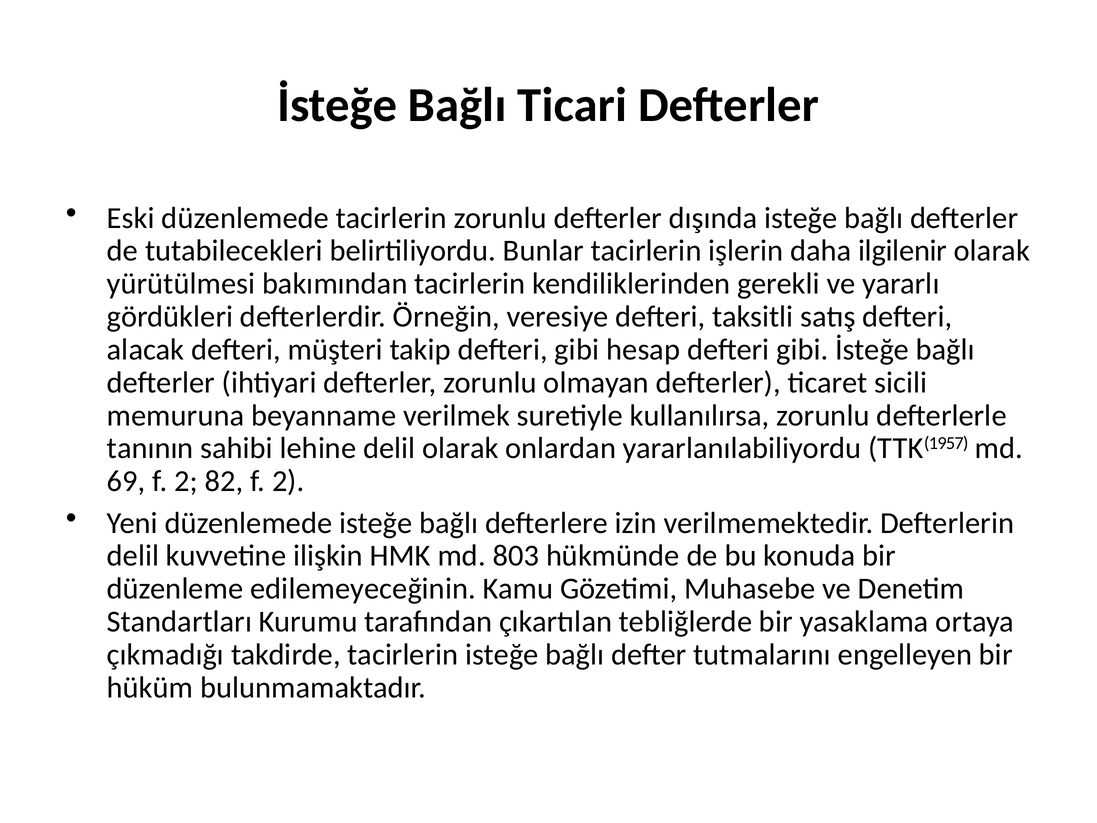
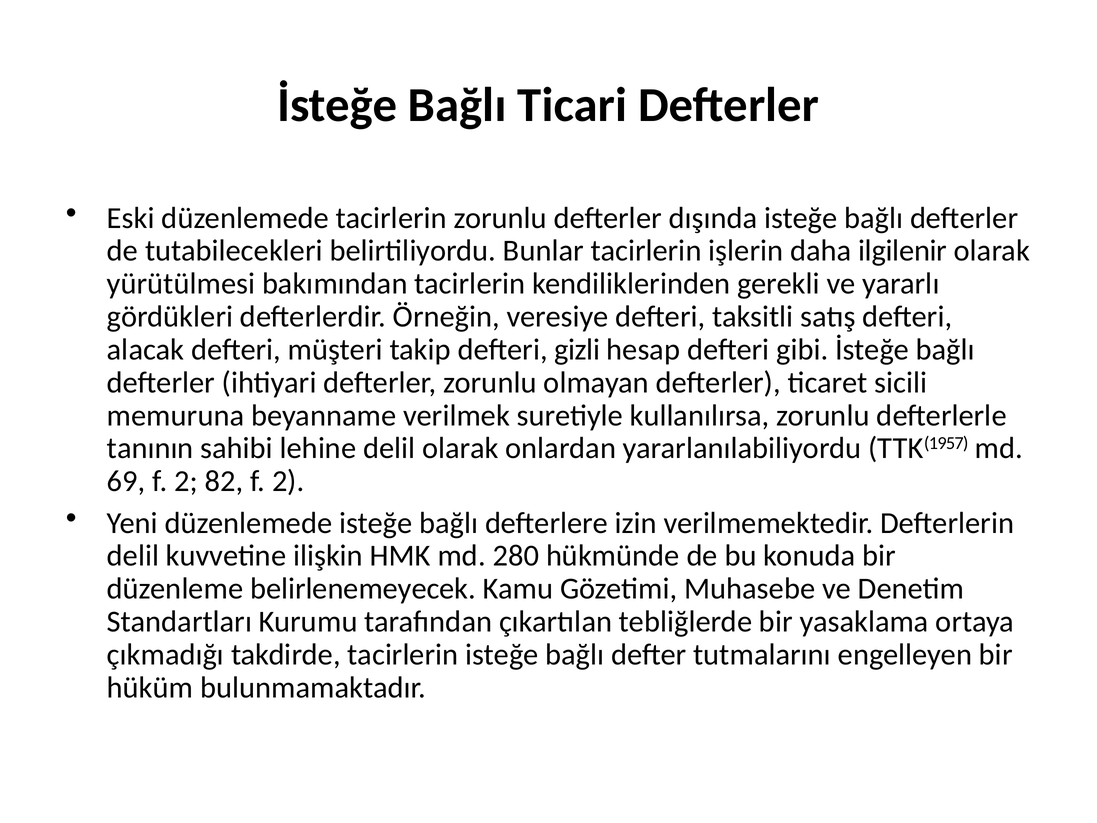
takip defteri gibi: gibi -> gizli
803: 803 -> 280
edilemeyeceğinin: edilemeyeceğinin -> belirlenemeyecek
